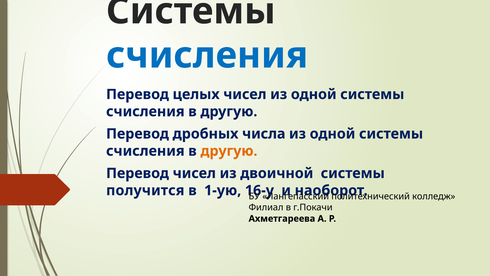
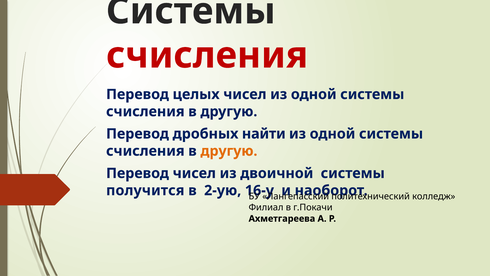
счисления at (207, 55) colour: blue -> red
числа: числа -> найти
1-ую: 1-ую -> 2-ую
